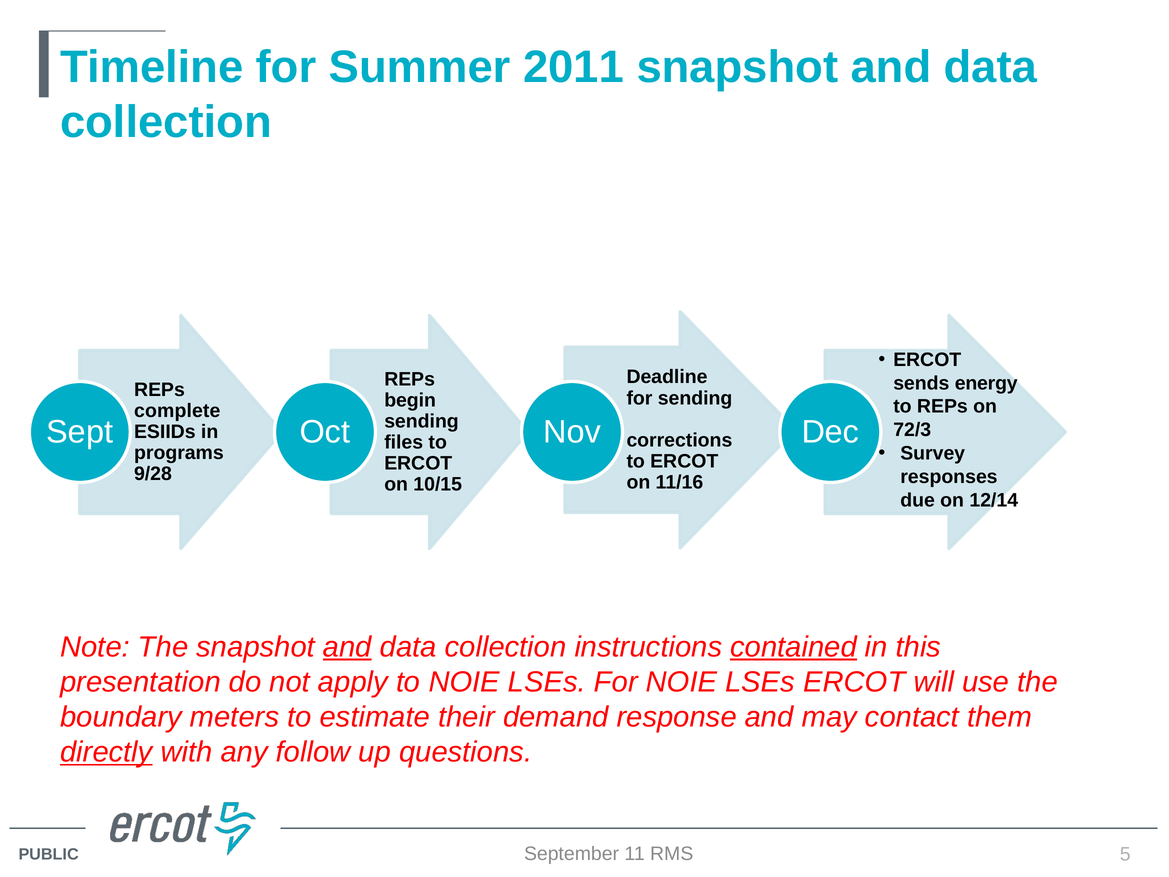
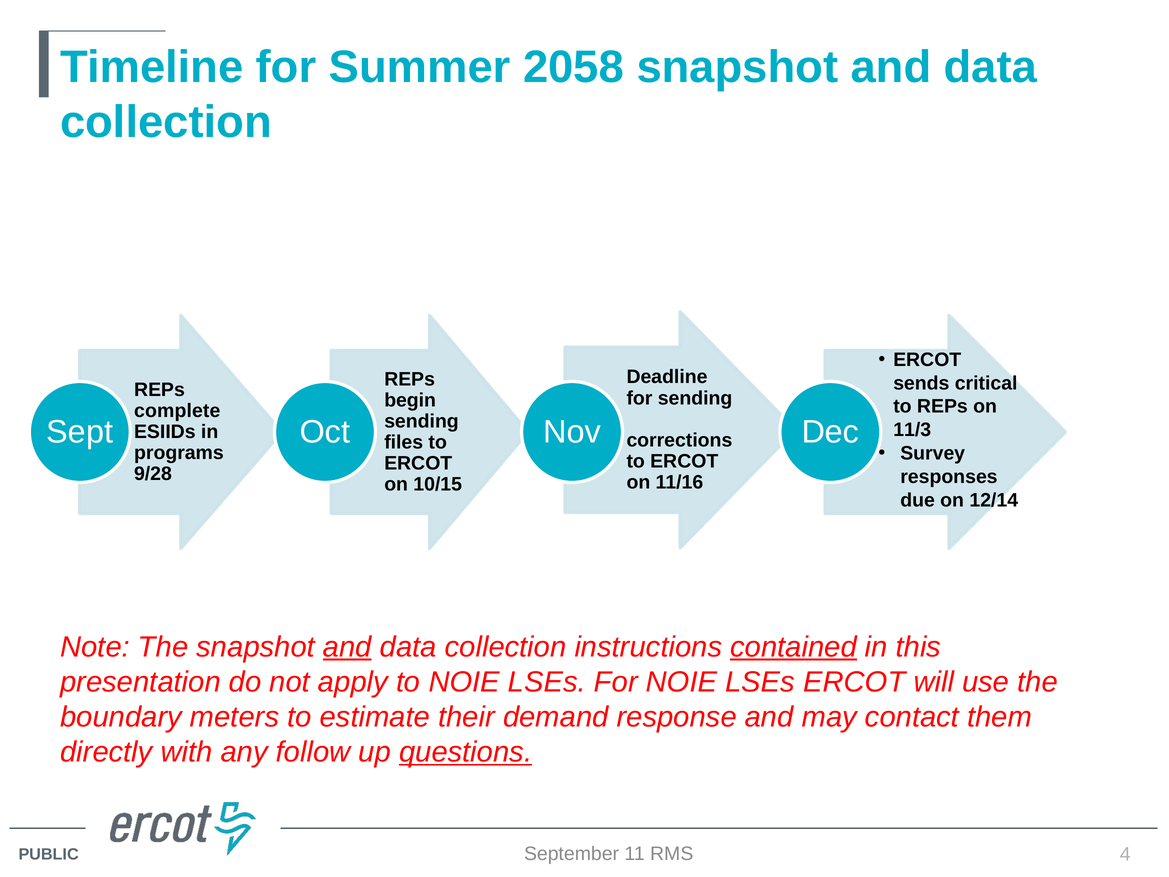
2011: 2011 -> 2058
energy: energy -> critical
72/3: 72/3 -> 11/3
directly underline: present -> none
questions underline: none -> present
5: 5 -> 4
